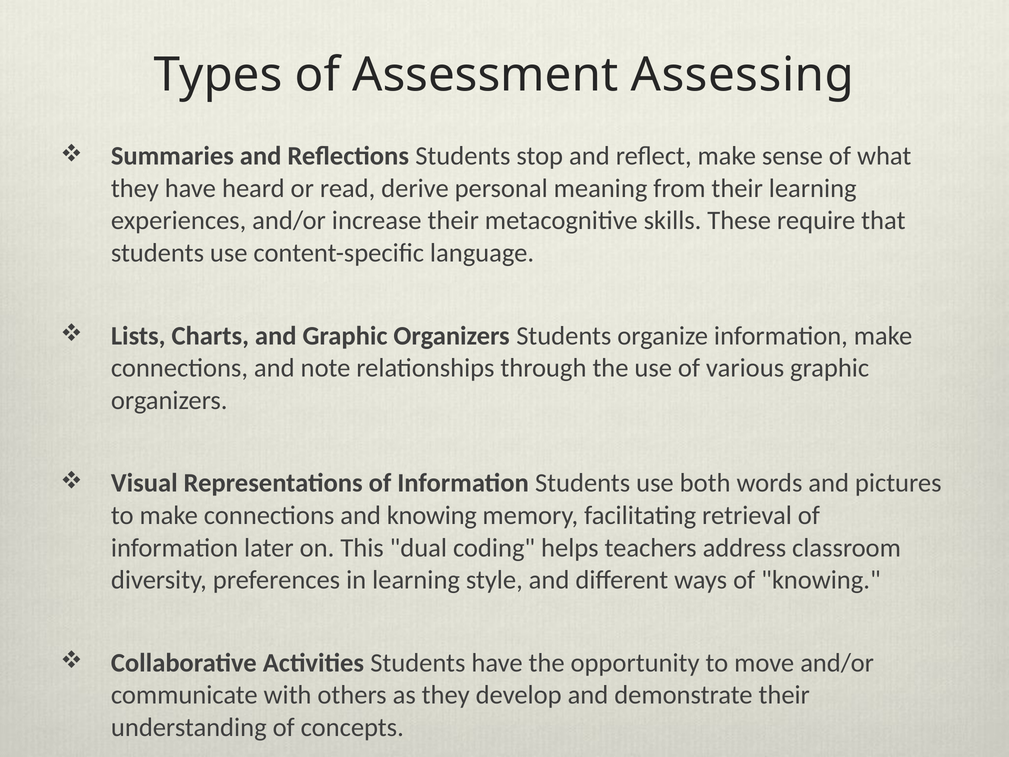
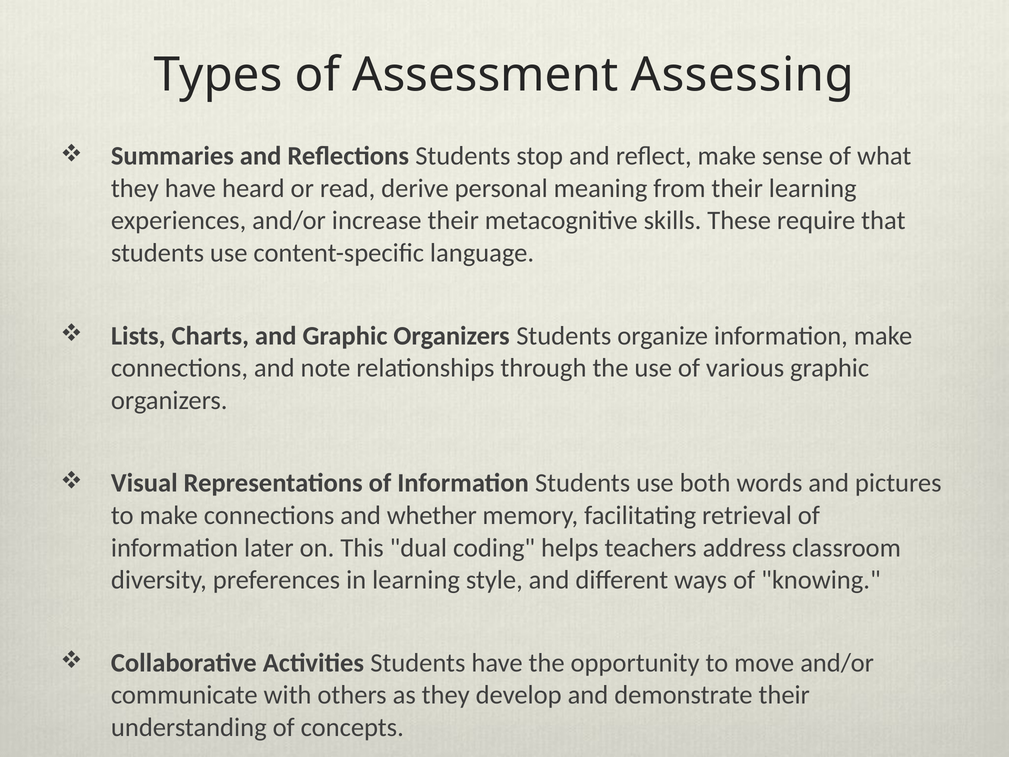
and knowing: knowing -> whether
